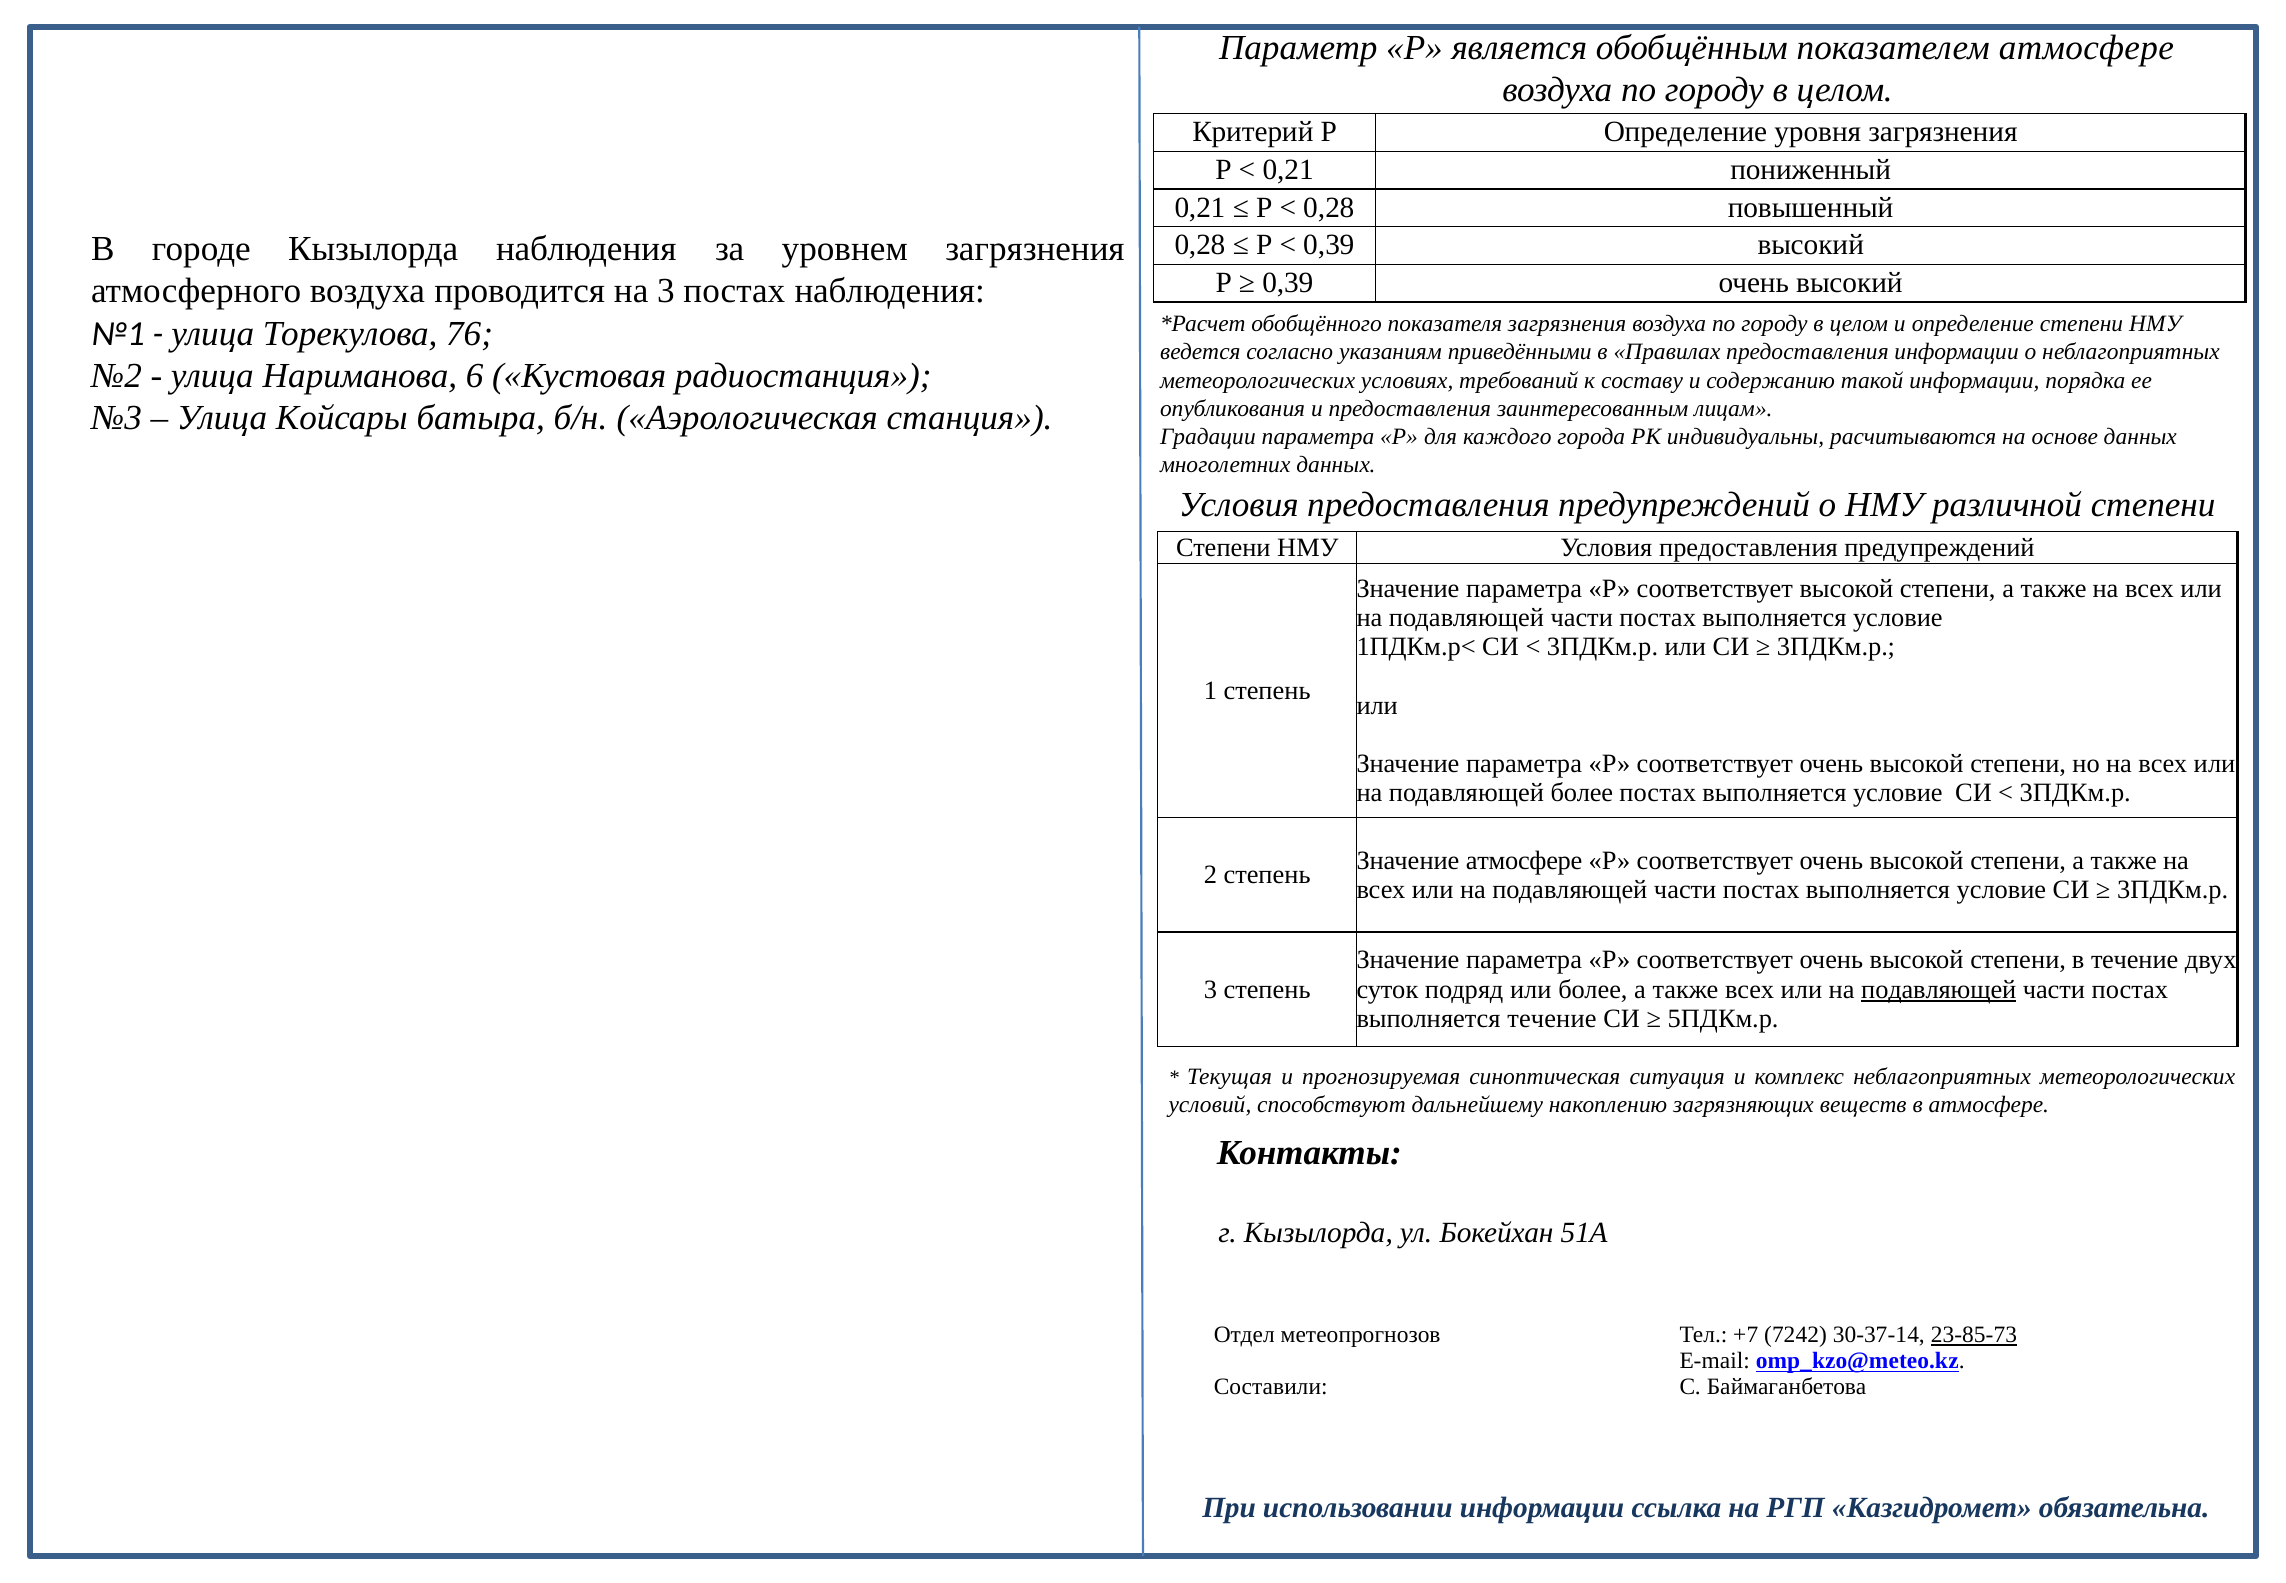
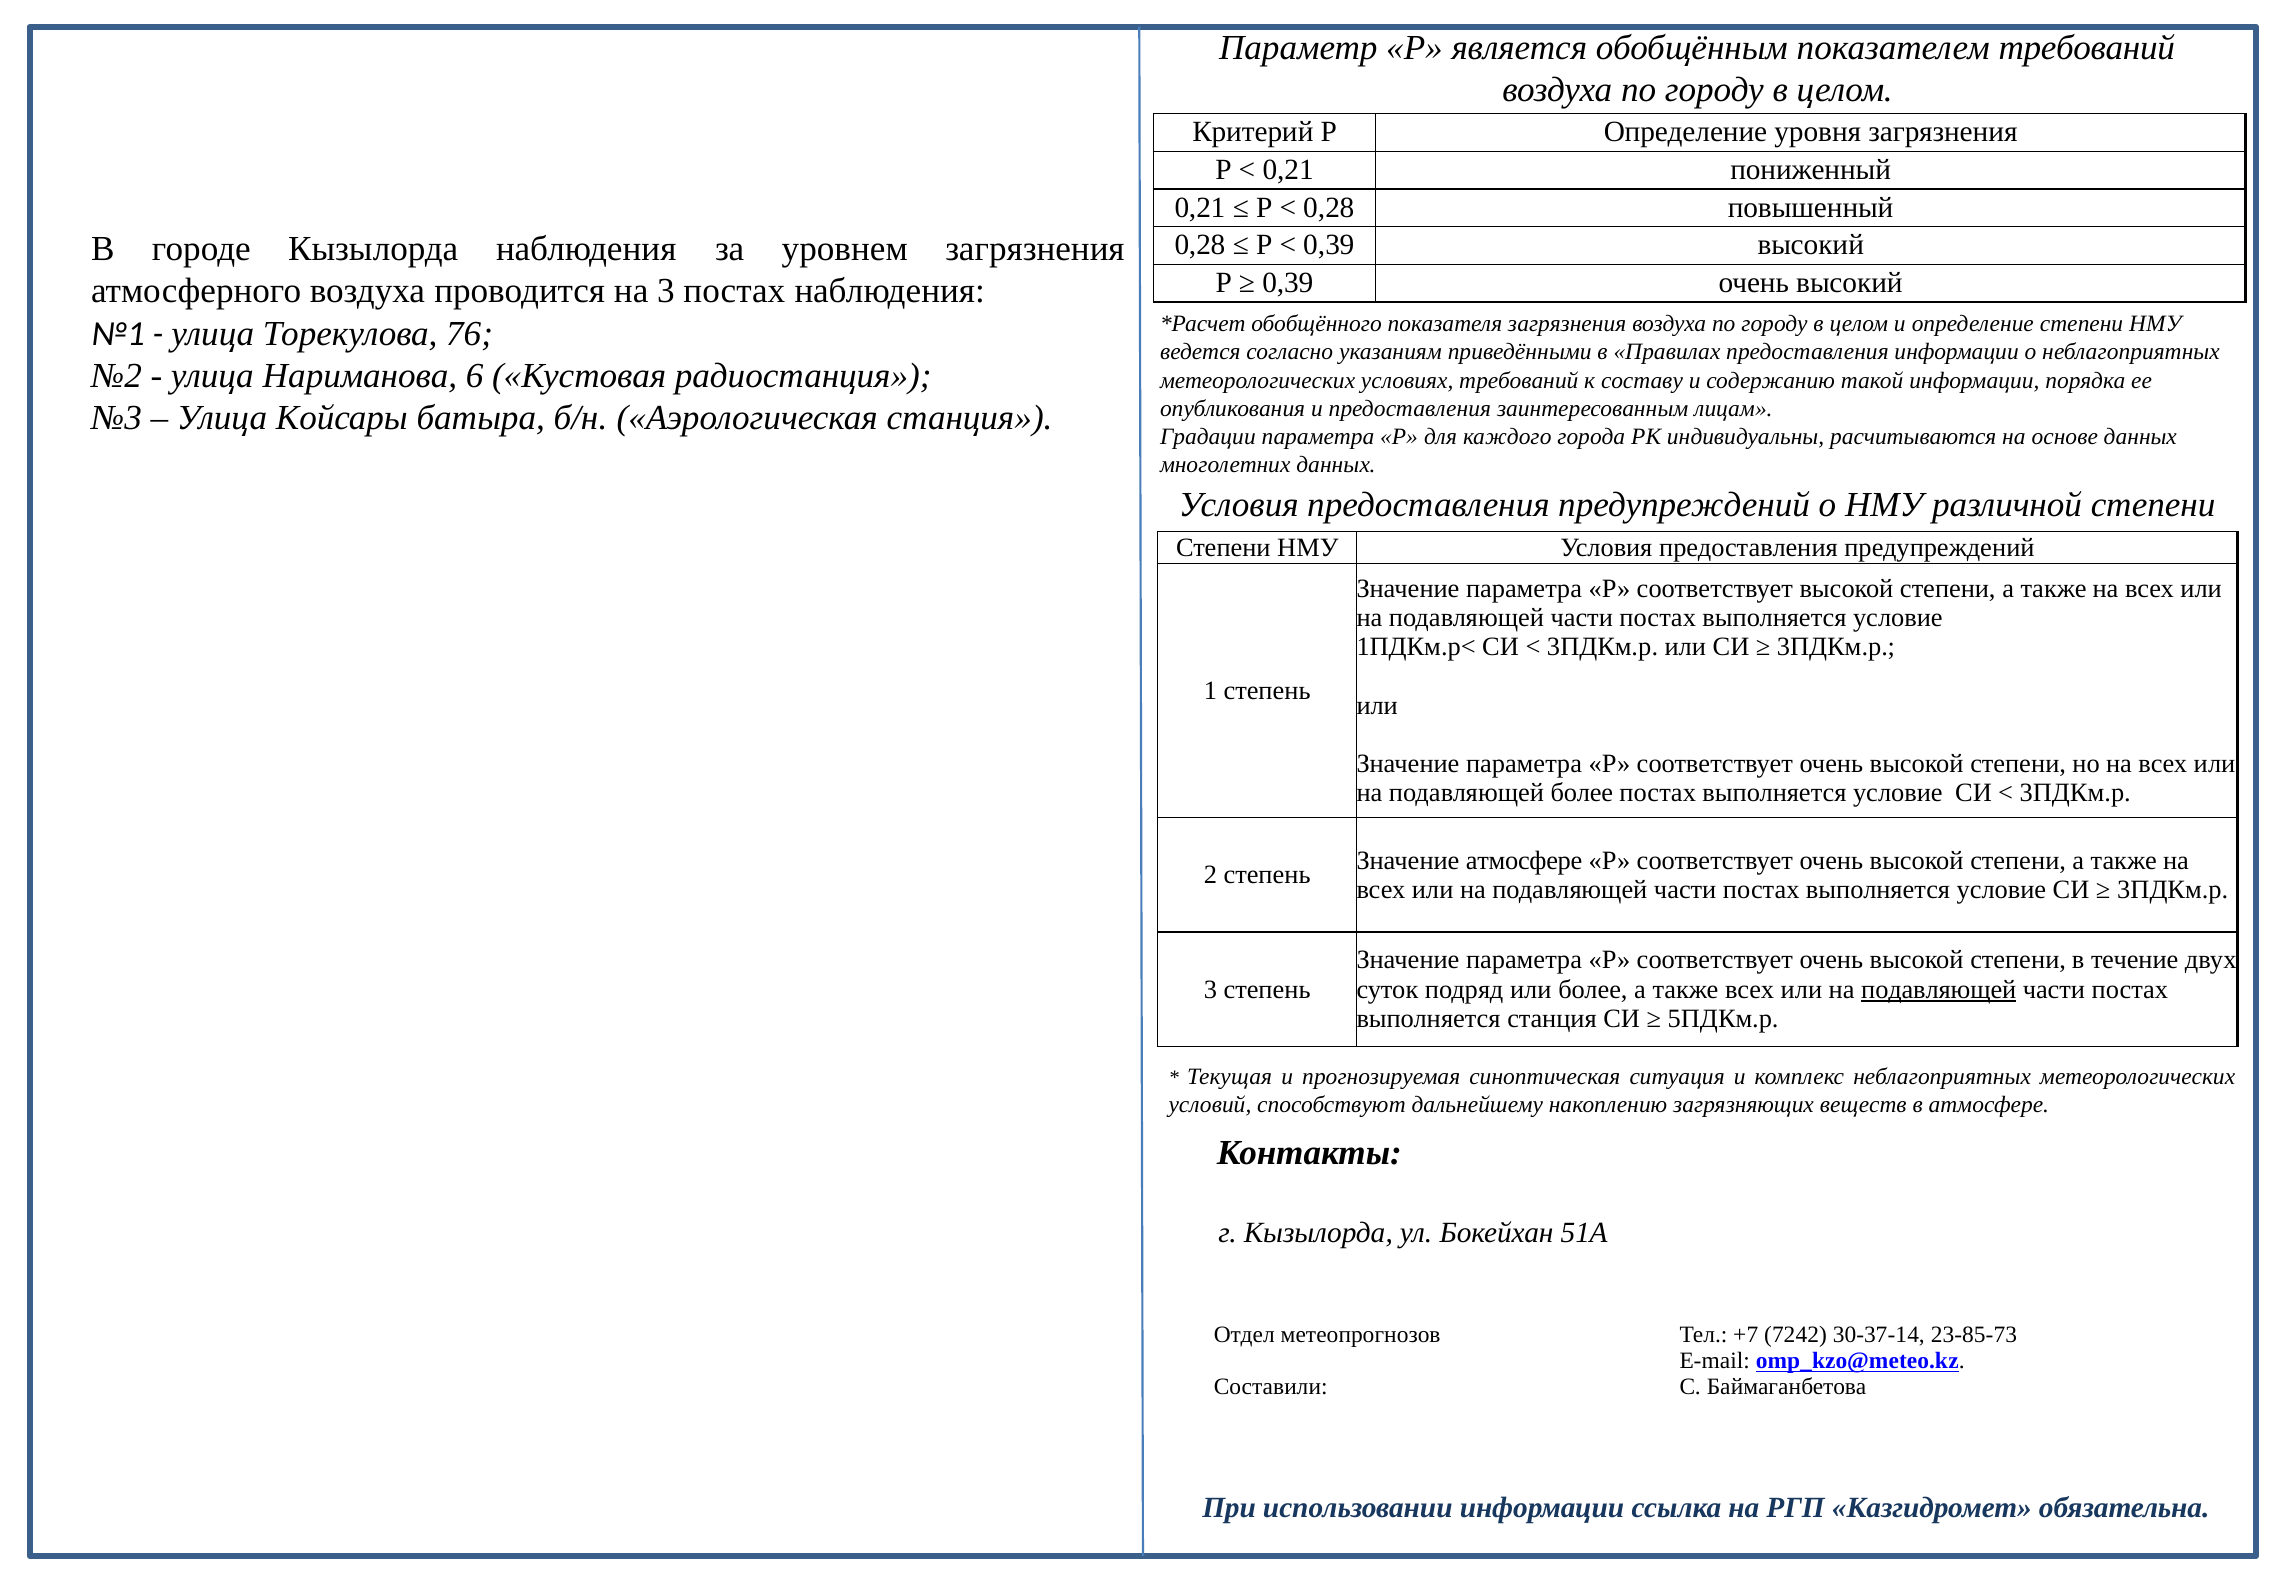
показателем атмосфере: атмосфере -> требований
выполняется течение: течение -> станция
23-85-73 underline: present -> none
